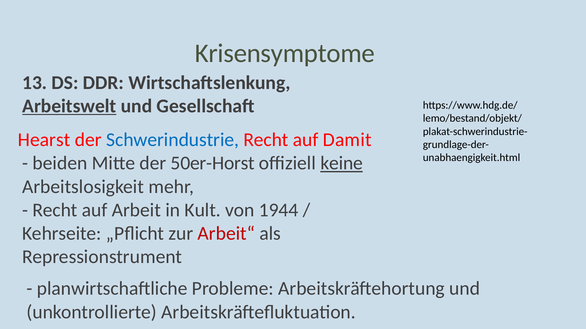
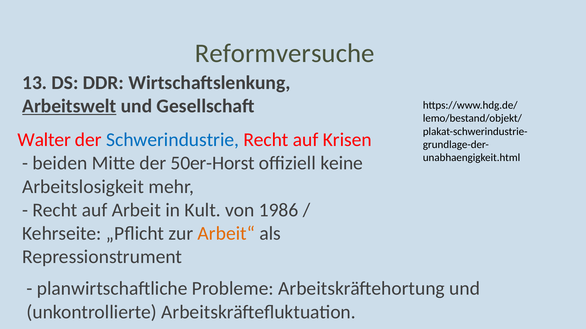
Krisensymptome: Krisensymptome -> Reformversuche
Hearst: Hearst -> Walter
Damit: Damit -> Krisen
keine underline: present -> none
1944: 1944 -> 1986
Arbeit“ colour: red -> orange
